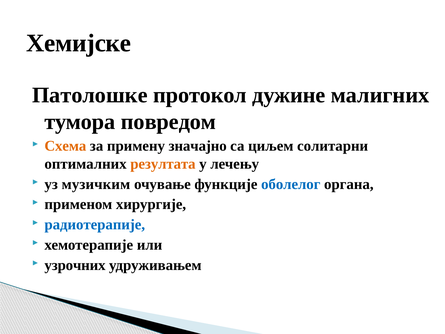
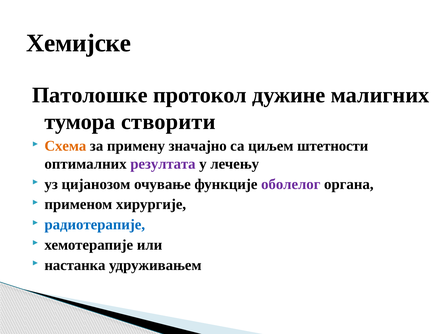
повредом: повредом -> створити
солитарни: солитарни -> штетности
резултата colour: orange -> purple
музичким: музичким -> цијанозом
оболелог colour: blue -> purple
узрочних: узрочних -> настанка
